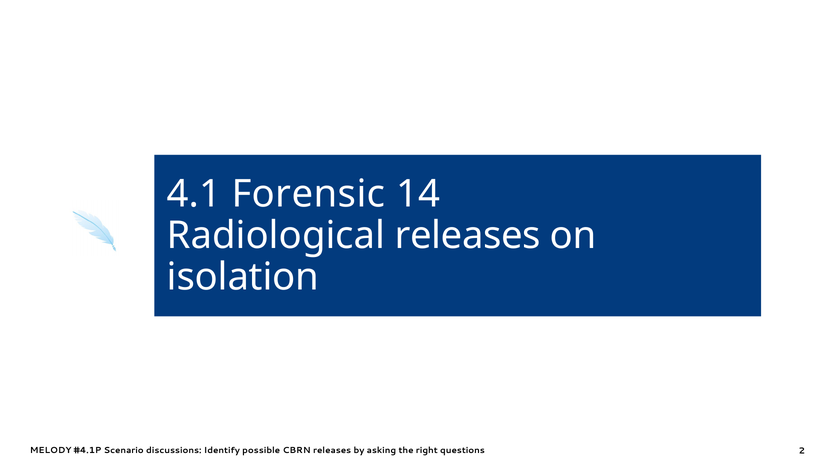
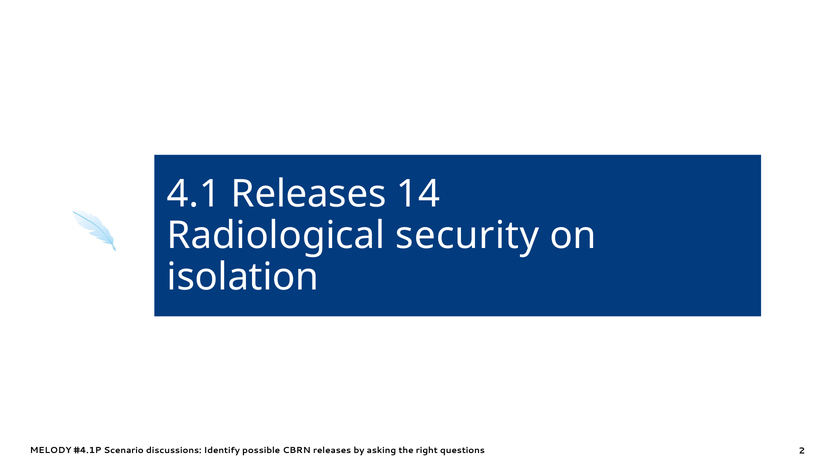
4.1 Forensic: Forensic -> Releases
Radiological releases: releases -> security
